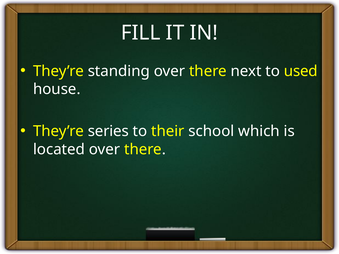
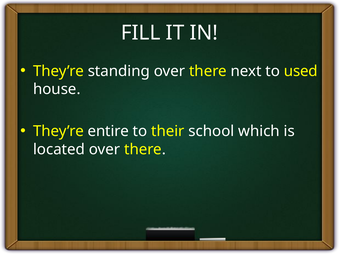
series: series -> entire
